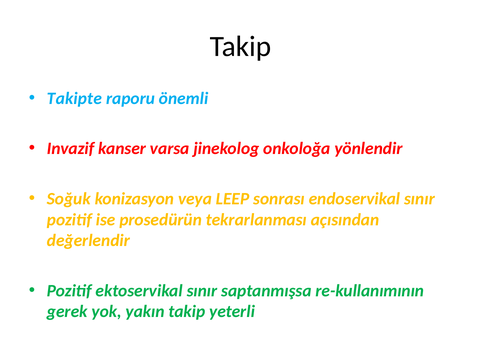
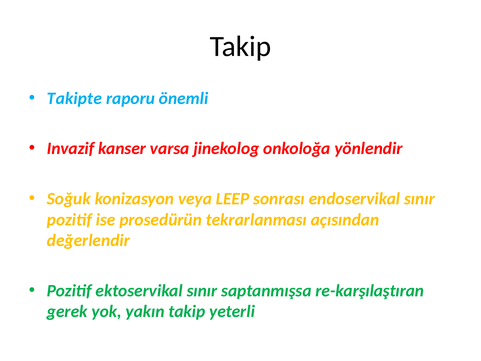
re-kullanımının: re-kullanımının -> re-karşılaştıran
